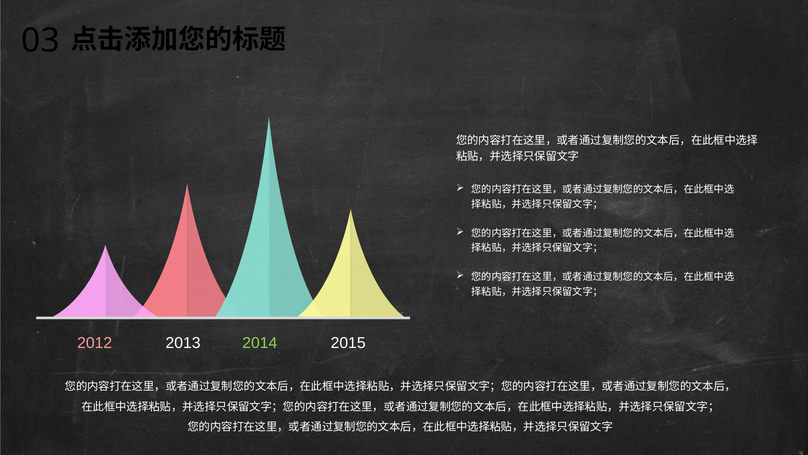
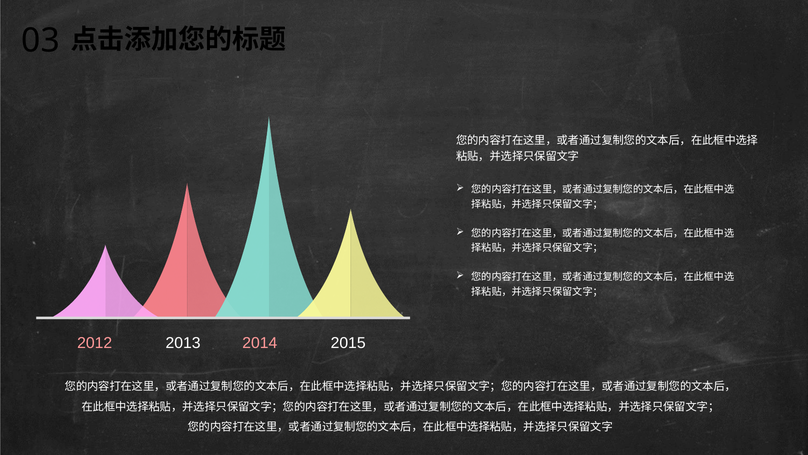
2014 colour: light green -> pink
